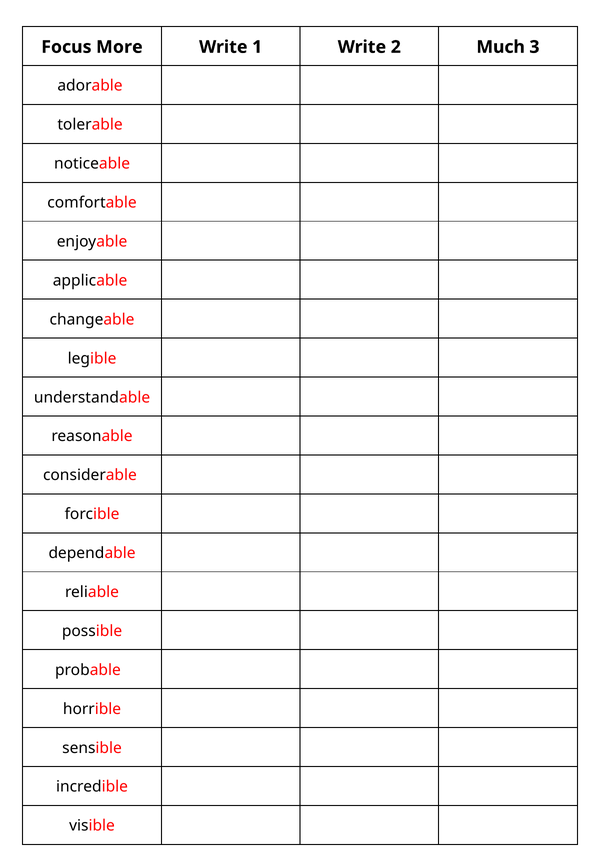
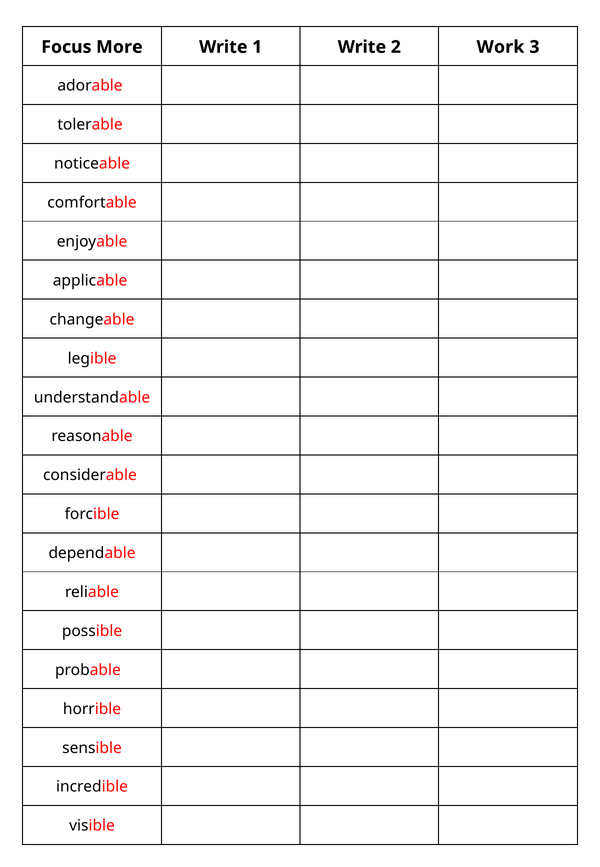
Much: Much -> Work
